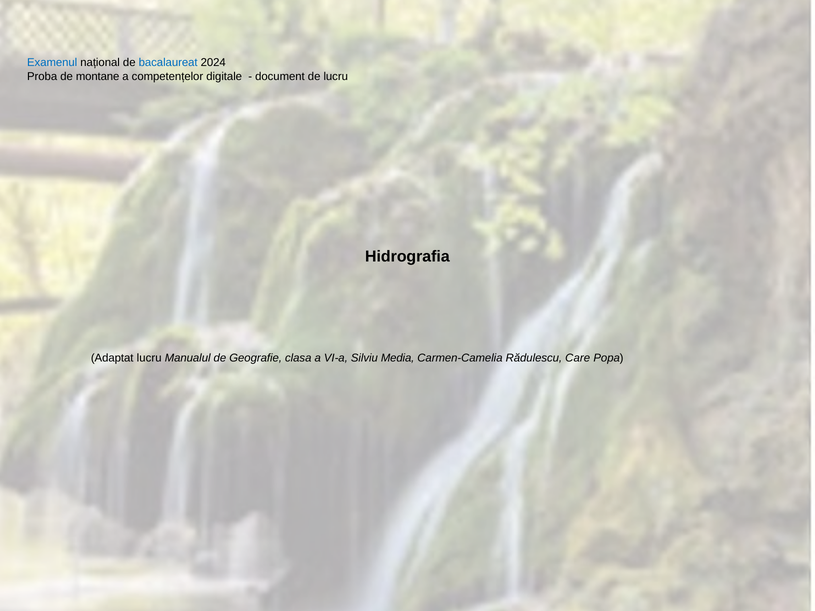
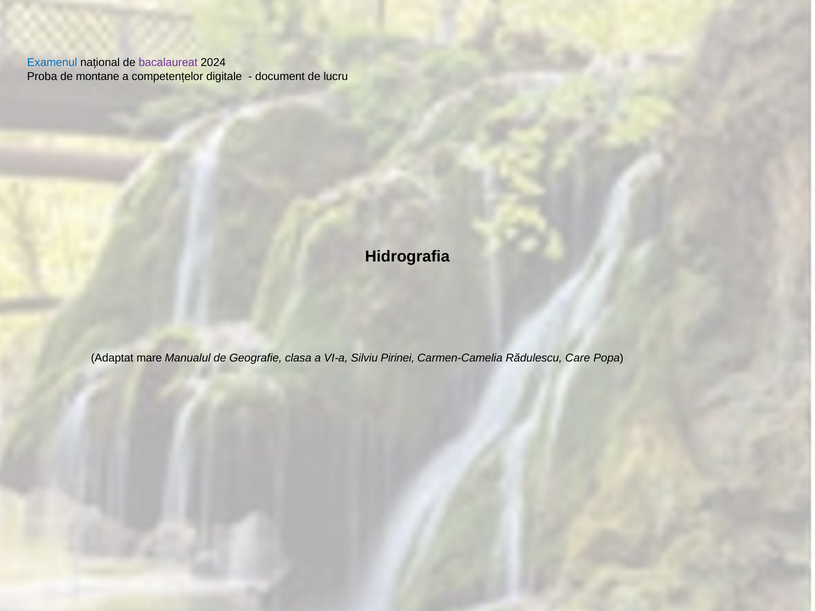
bacalaureat colour: blue -> purple
Adaptat lucru: lucru -> mare
Media: Media -> Pirinei
